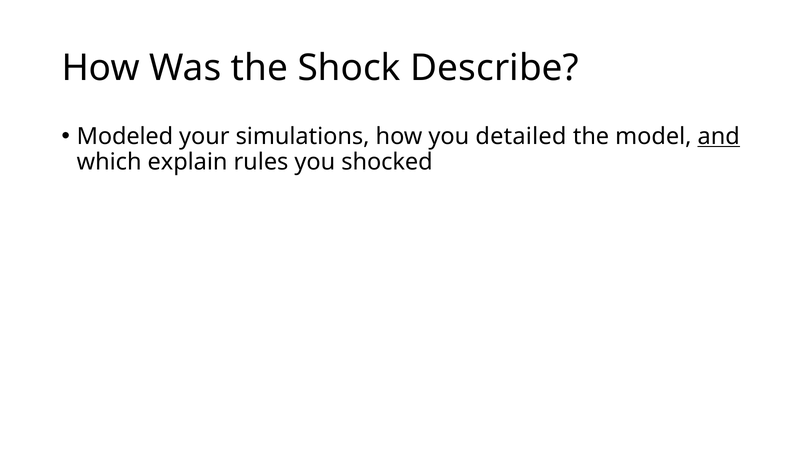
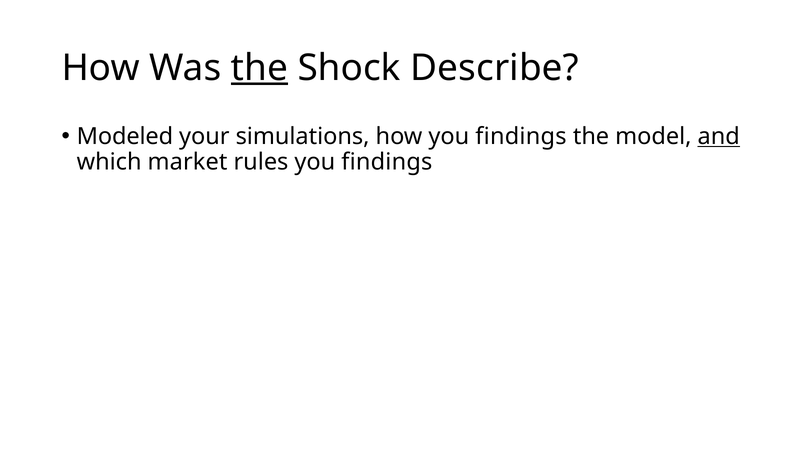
the at (260, 68) underline: none -> present
how you detailed: detailed -> findings
explain: explain -> market
rules you shocked: shocked -> findings
